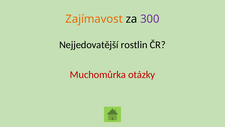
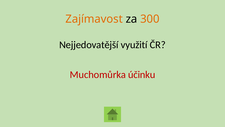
300 colour: purple -> orange
rostlin: rostlin -> využití
otázky: otázky -> účinku
